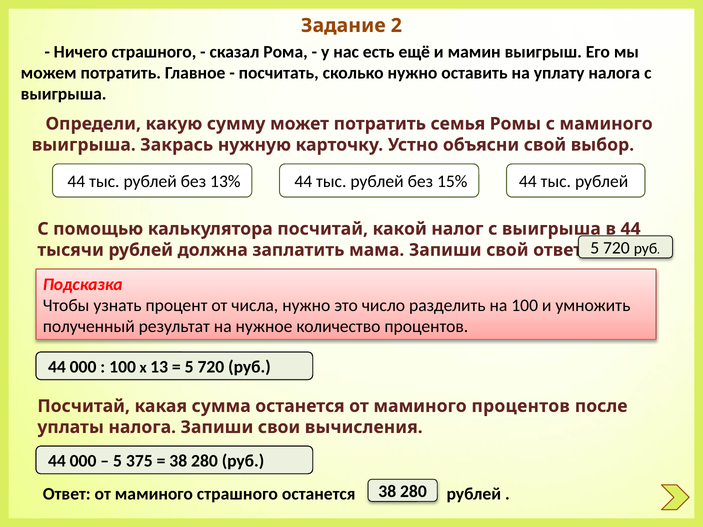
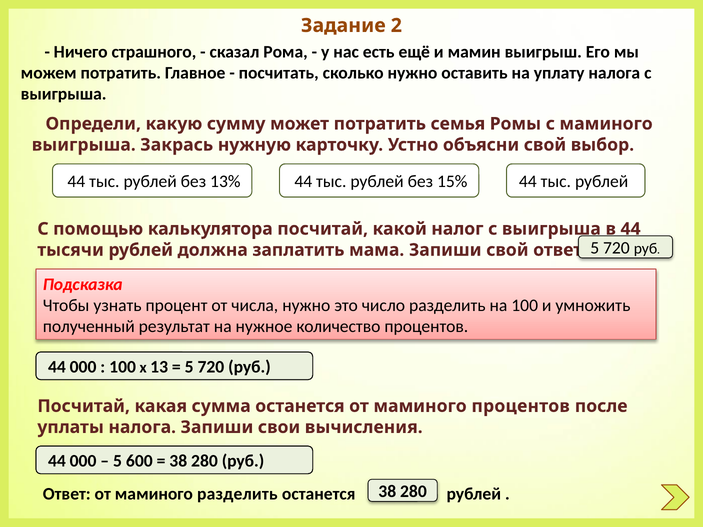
375: 375 -> 600
маминого страшного: страшного -> разделить
